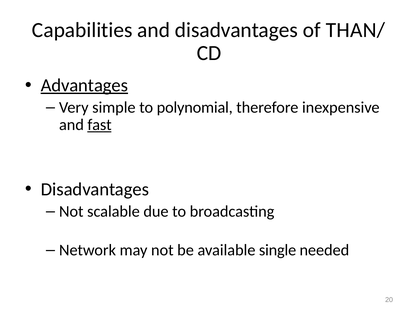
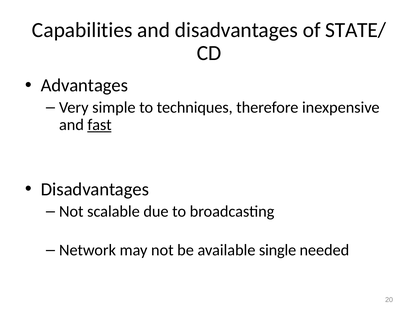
THAN/: THAN/ -> STATE/
Advantages underline: present -> none
polynomial: polynomial -> techniques
